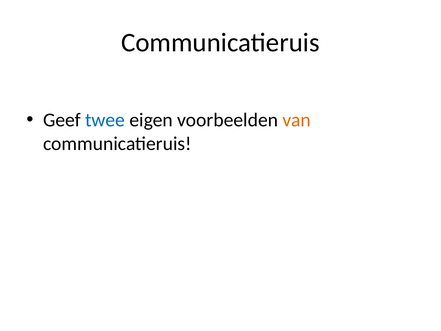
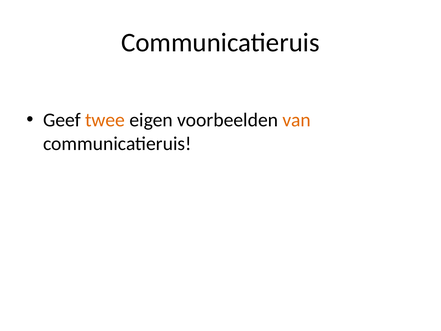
twee colour: blue -> orange
